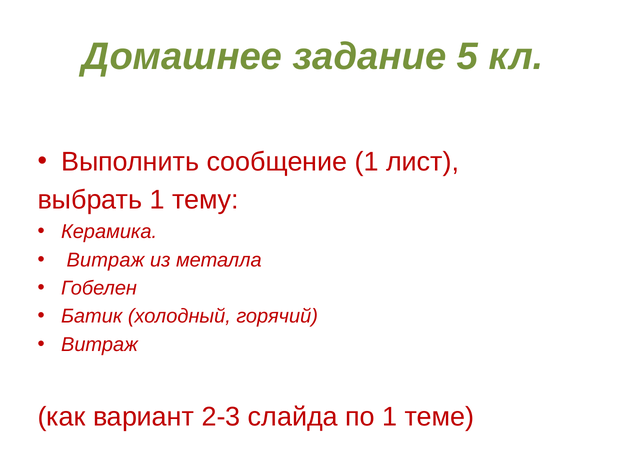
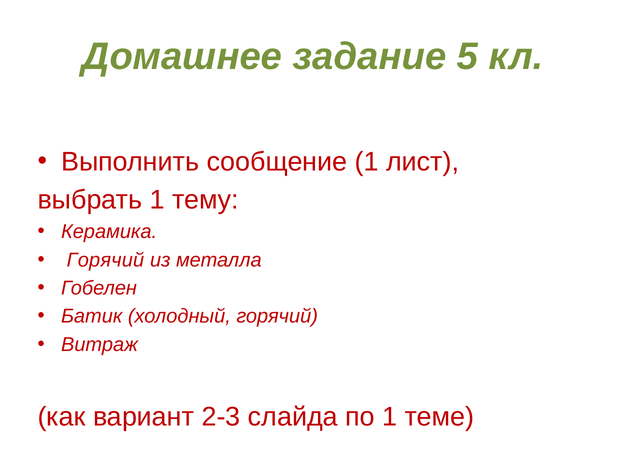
Витраж at (105, 260): Витраж -> Горячий
